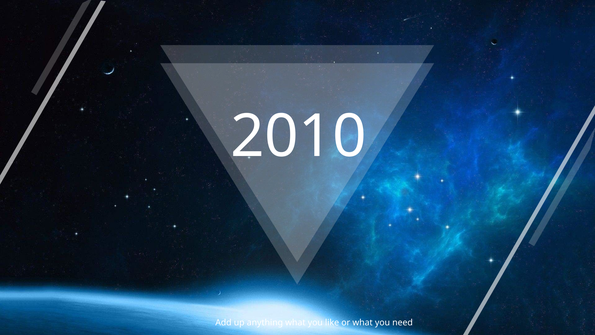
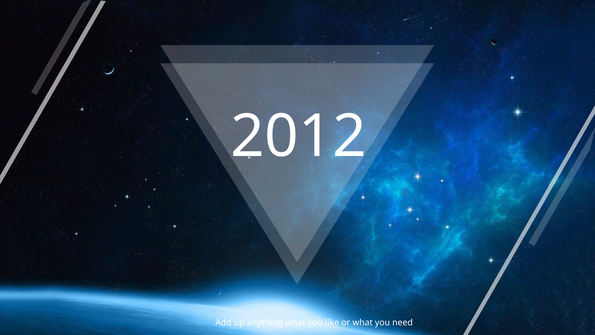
2010: 2010 -> 2012
